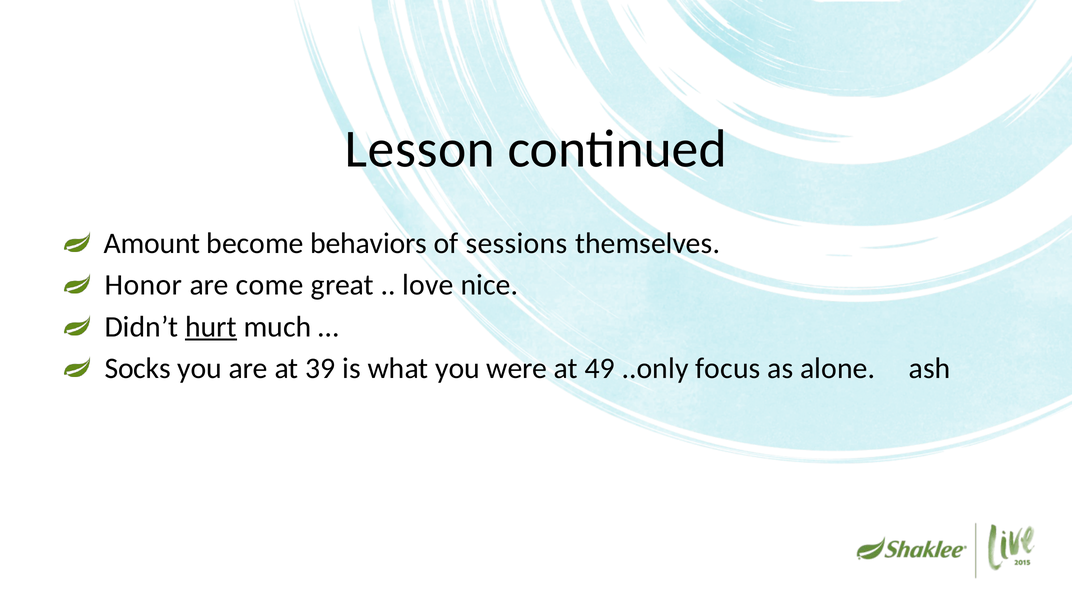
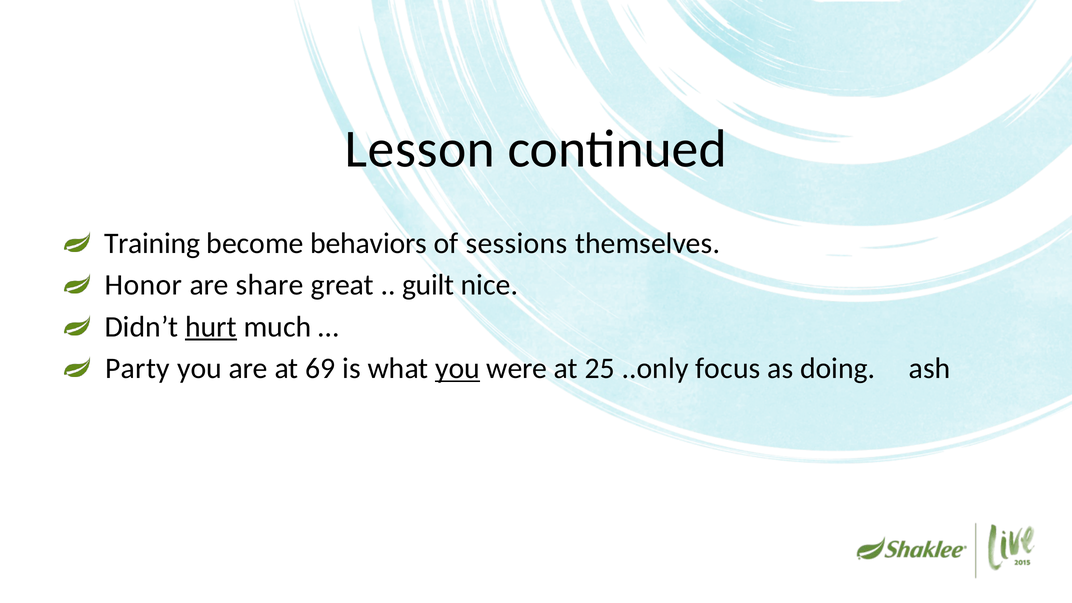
Amount: Amount -> Training
come: come -> share
love: love -> guilt
Socks: Socks -> Party
39: 39 -> 69
you at (458, 369) underline: none -> present
49: 49 -> 25
alone: alone -> doing
